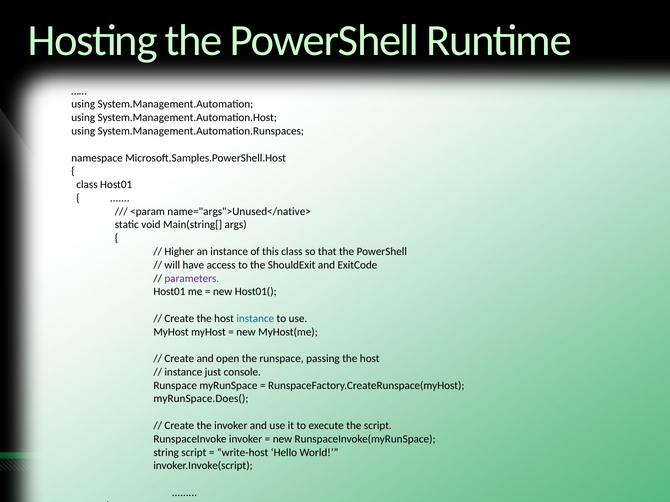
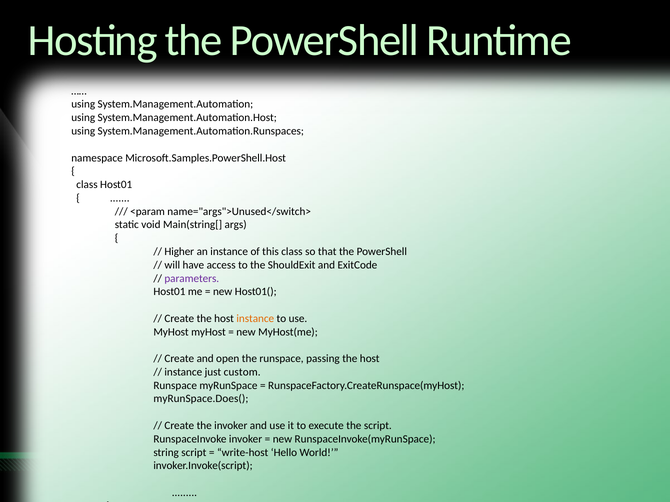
name="args">Unused</native>: name="args">Unused</native> -> name="args">Unused</switch>
instance at (255, 319) colour: blue -> orange
console: console -> custom
